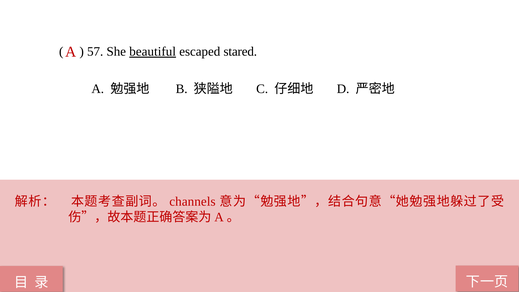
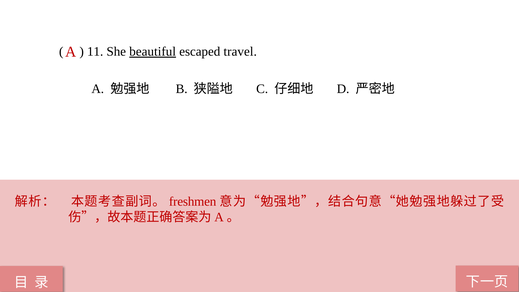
57: 57 -> 11
stared: stared -> travel
channels: channels -> freshmen
